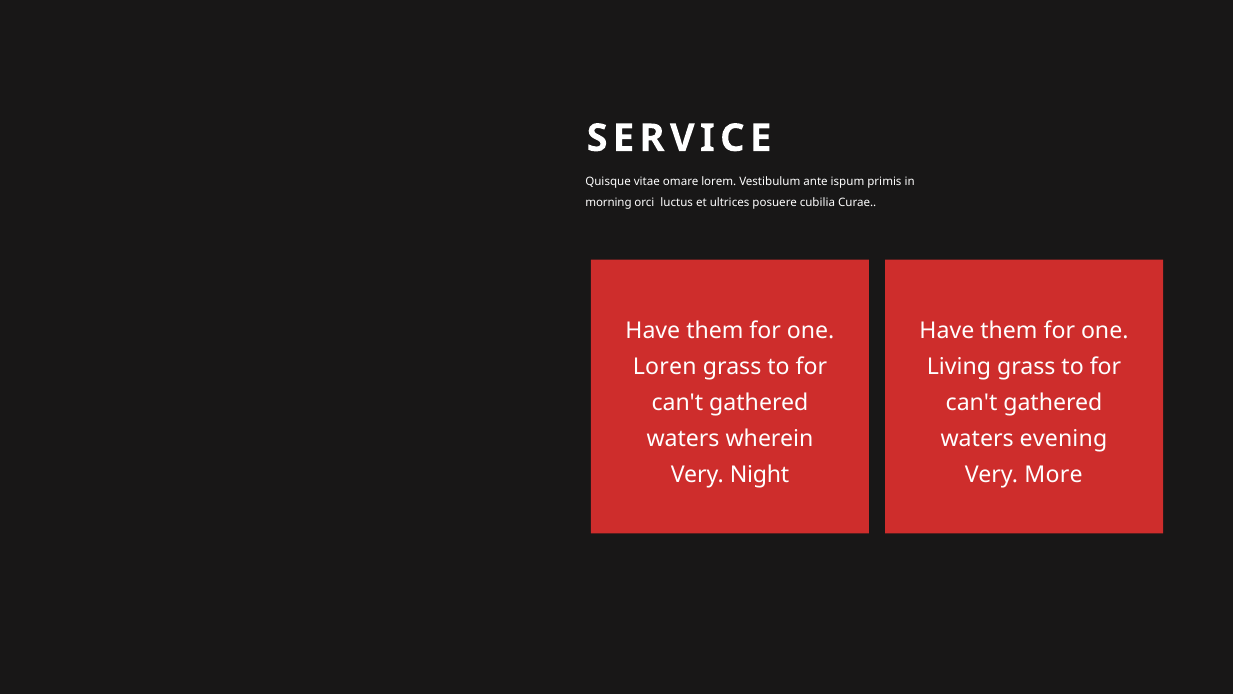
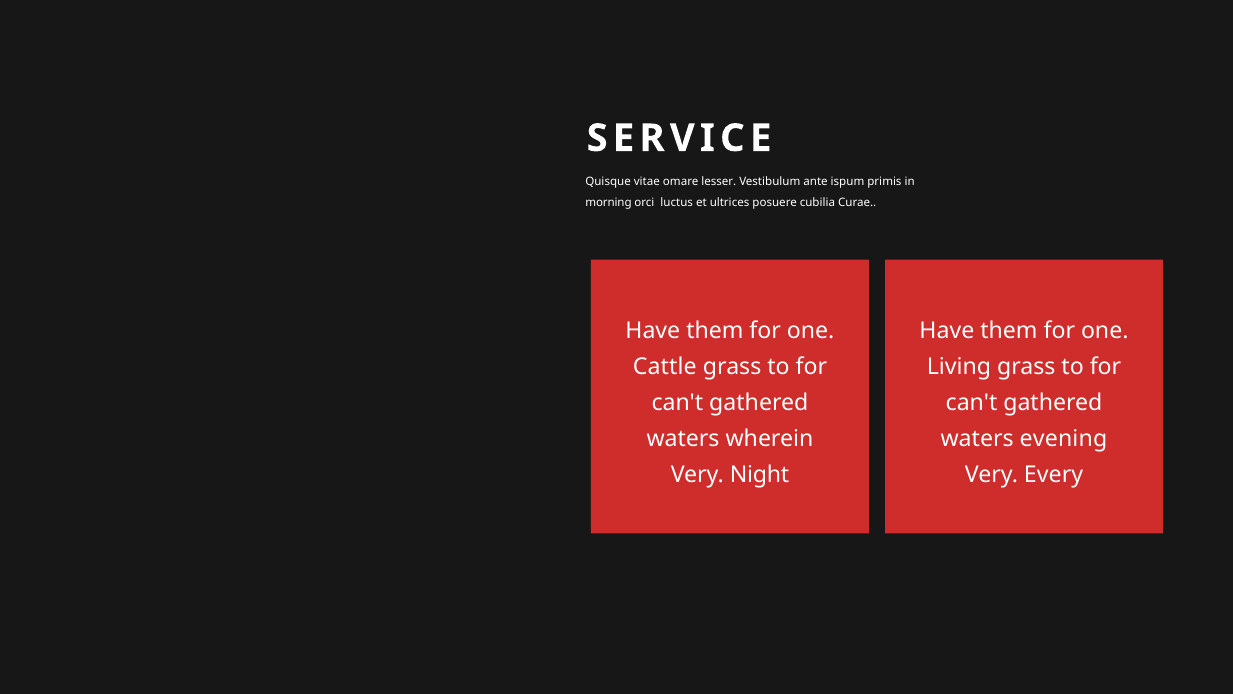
lorem: lorem -> lesser
Loren: Loren -> Cattle
More: More -> Every
